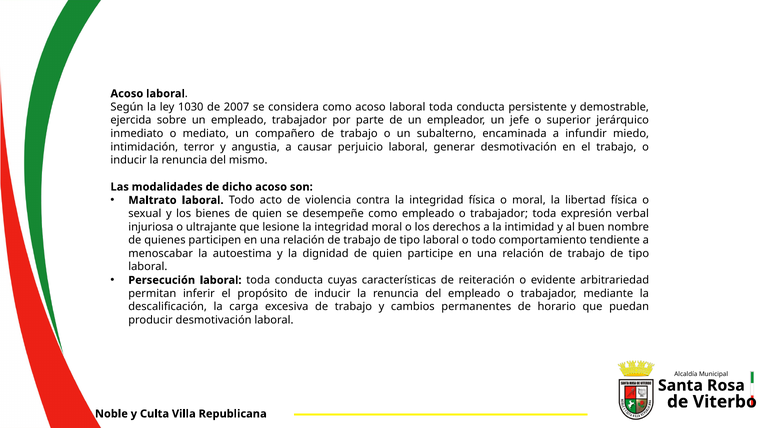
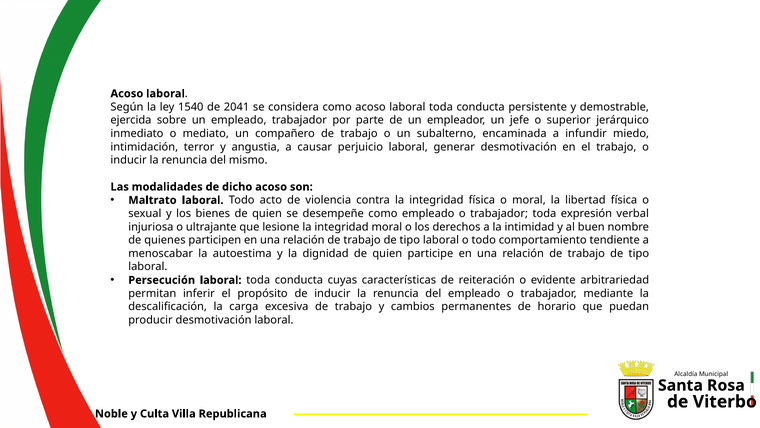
1030: 1030 -> 1540
2007: 2007 -> 2041
